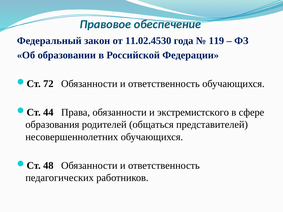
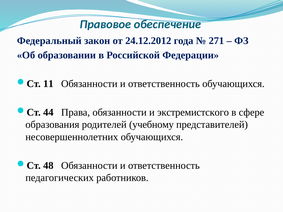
11.02.4530: 11.02.4530 -> 24.12.2012
119: 119 -> 271
72: 72 -> 11
общаться: общаться -> учебному
